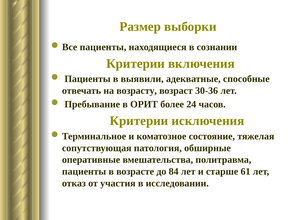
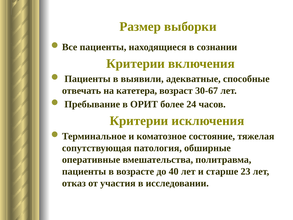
возрасту: возрасту -> катетера
30-36: 30-36 -> 30-67
84: 84 -> 40
61: 61 -> 23
